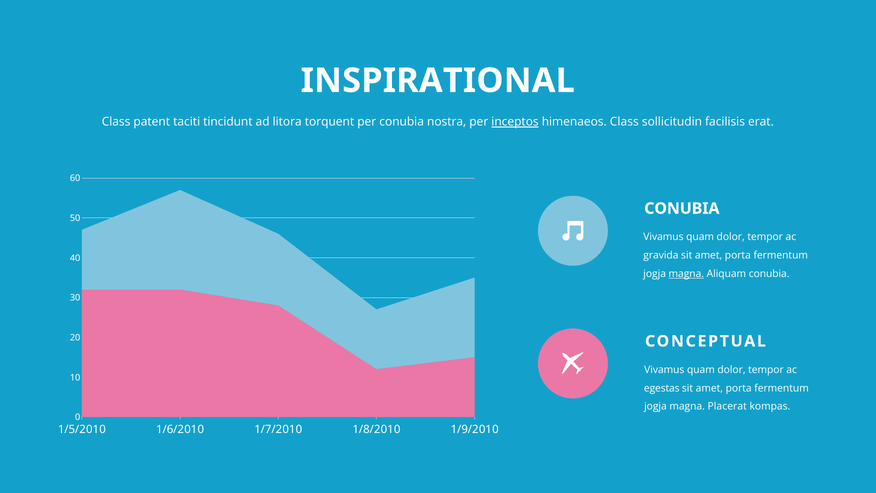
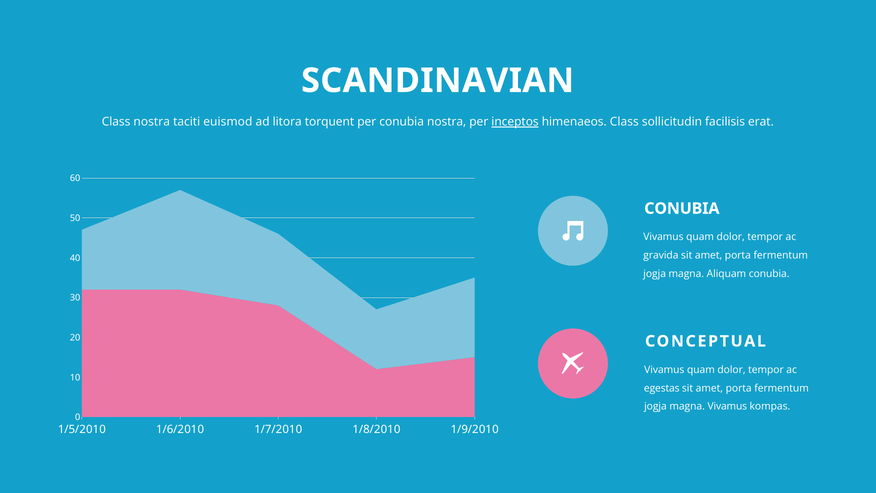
INSPIRATIONAL: INSPIRATIONAL -> SCANDINAVIAN
Class patent: patent -> nostra
tincidunt: tincidunt -> euismod
magna at (686, 274) underline: present -> none
magna Placerat: Placerat -> Vivamus
